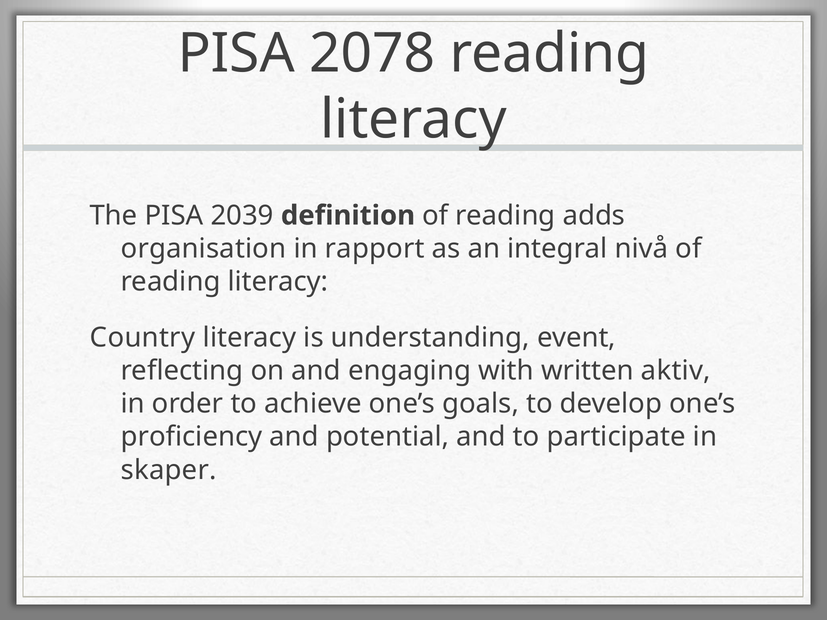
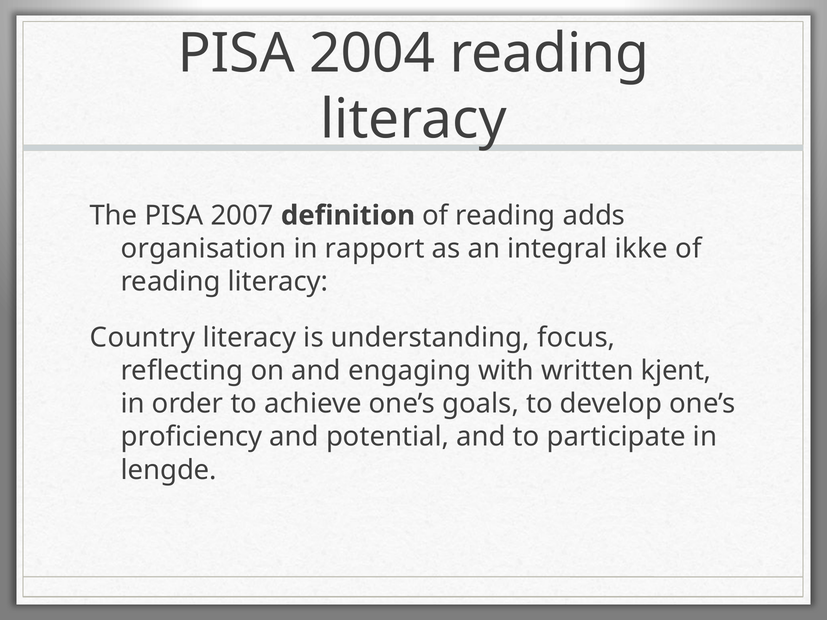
2078: 2078 -> 2004
2039: 2039 -> 2007
nivå: nivå -> ikke
event: event -> focus
aktiv: aktiv -> kjent
skaper: skaper -> lengde
